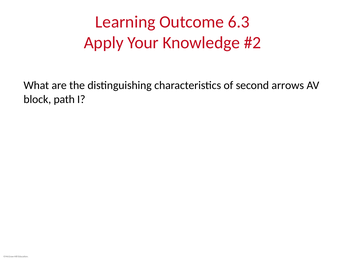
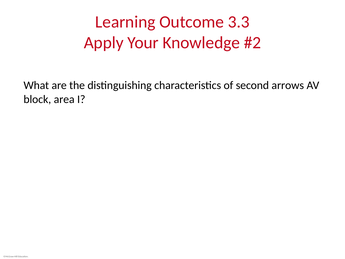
6.3: 6.3 -> 3.3
path: path -> area
